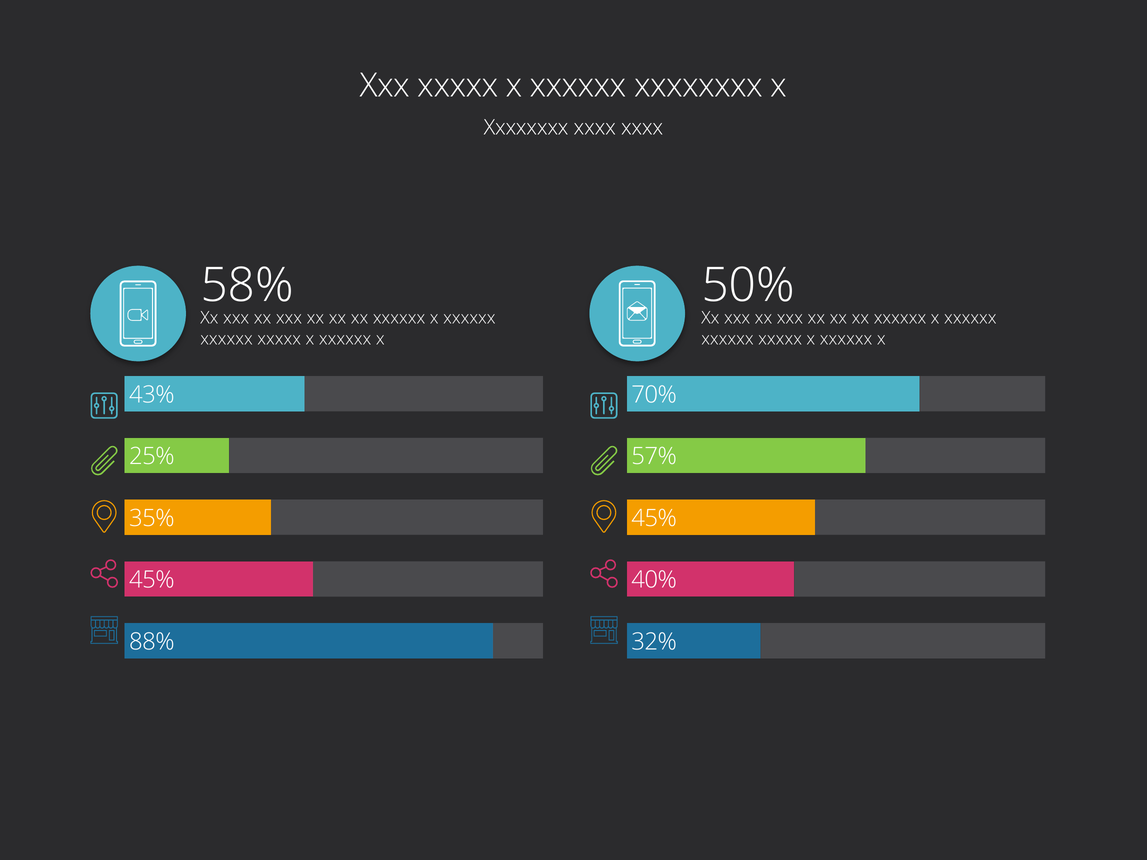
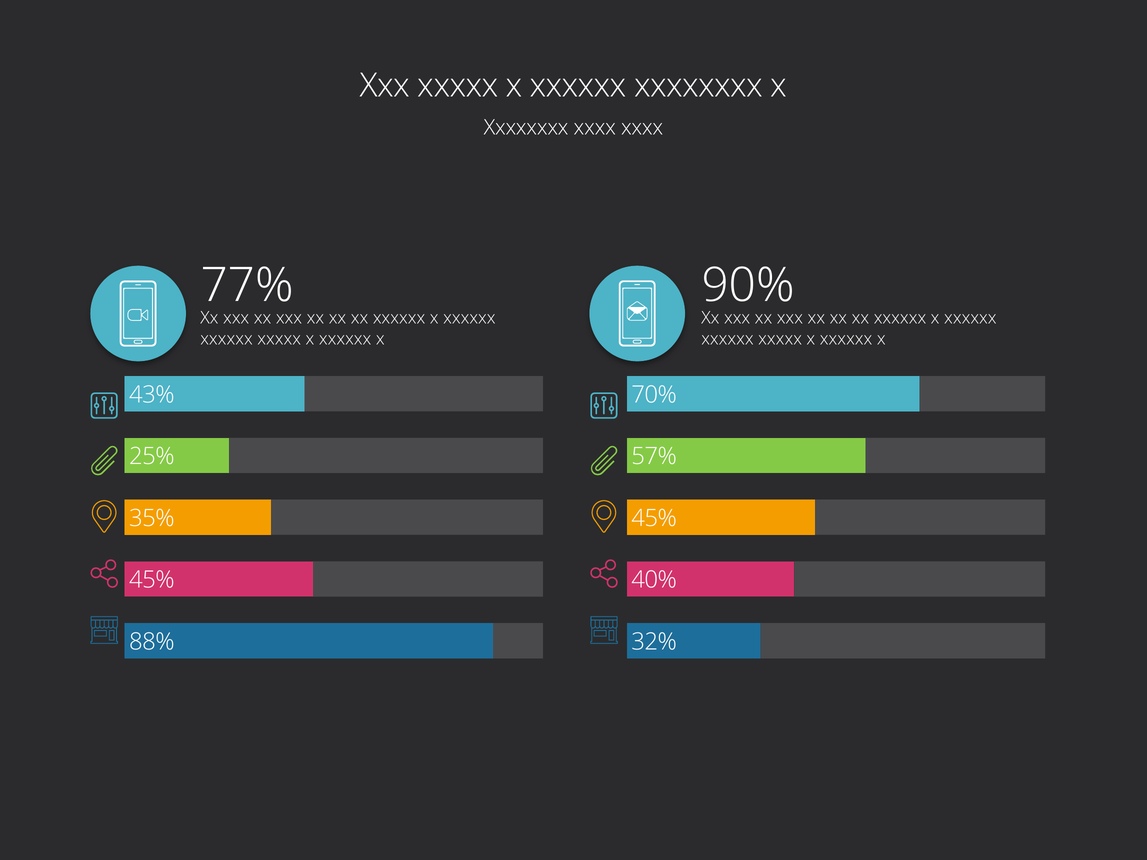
58%: 58% -> 77%
50%: 50% -> 90%
